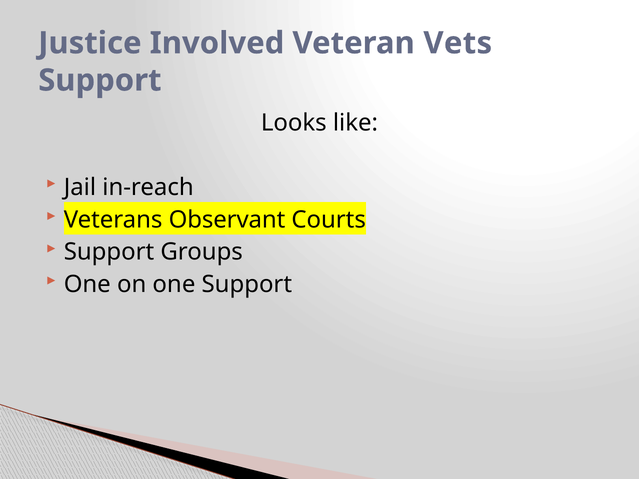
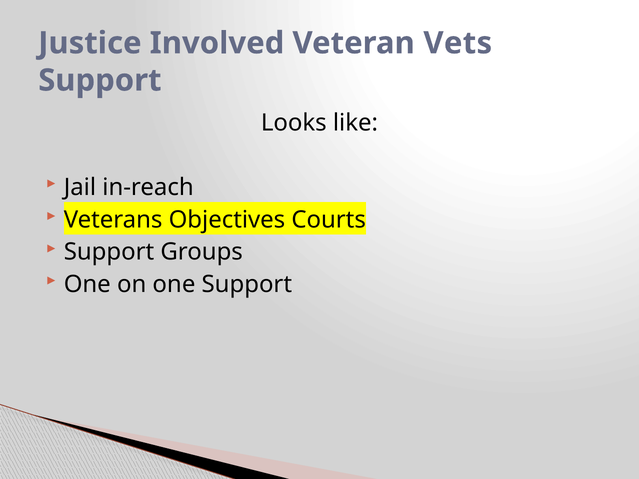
Observant: Observant -> Objectives
